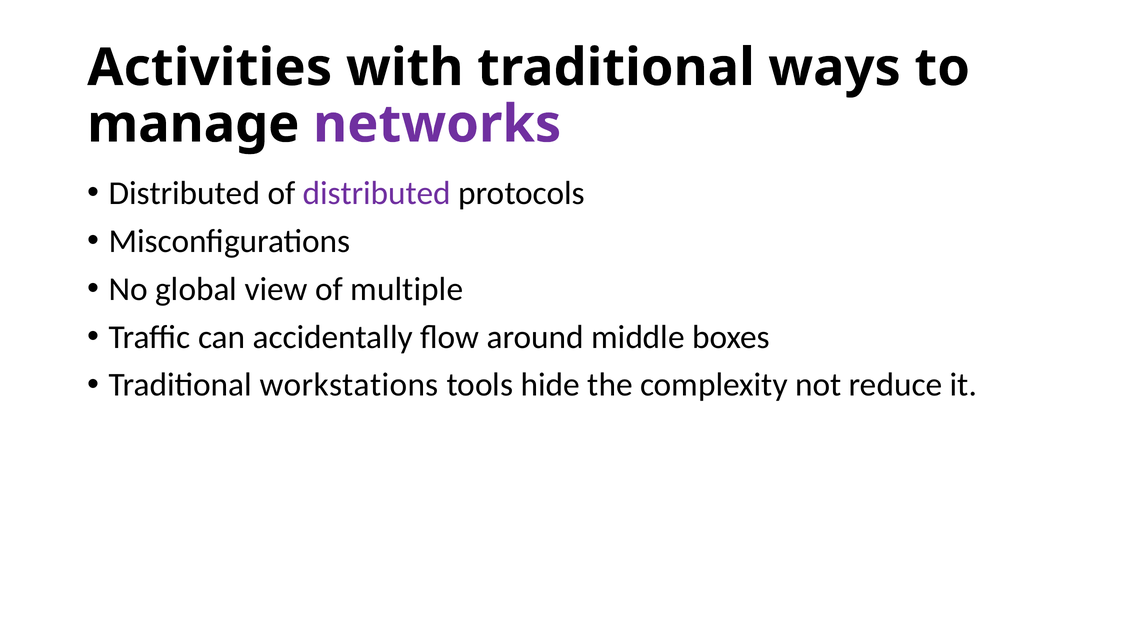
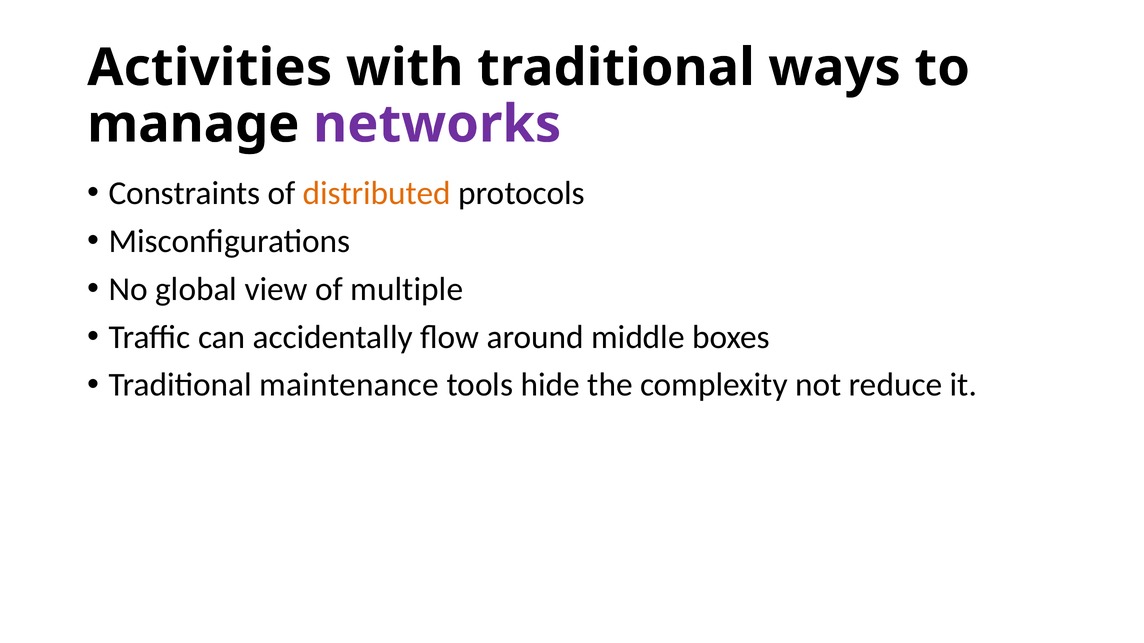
Distributed at (184, 193): Distributed -> Constraints
distributed at (377, 193) colour: purple -> orange
workstations: workstations -> maintenance
